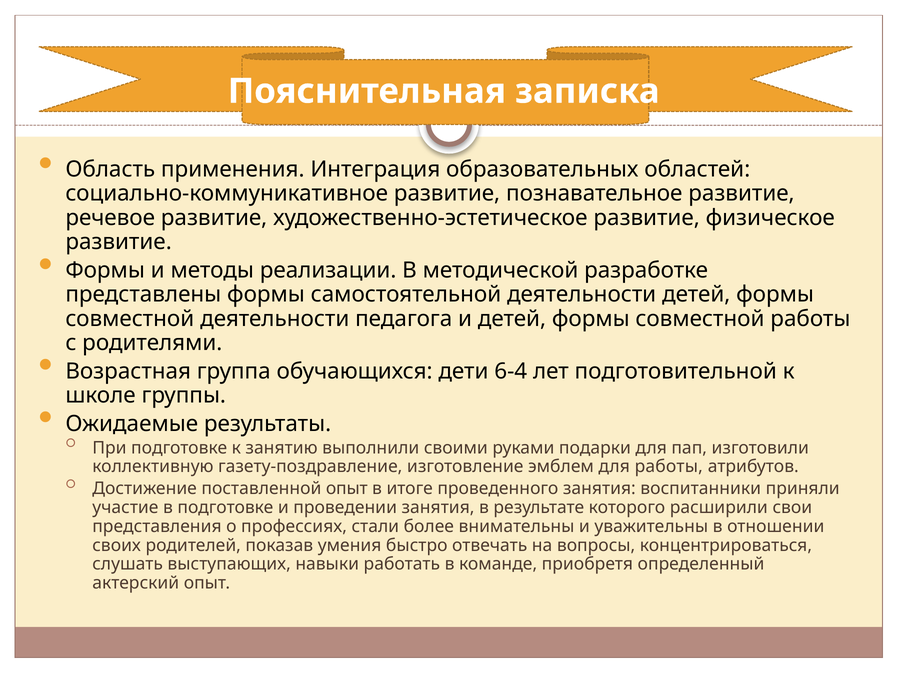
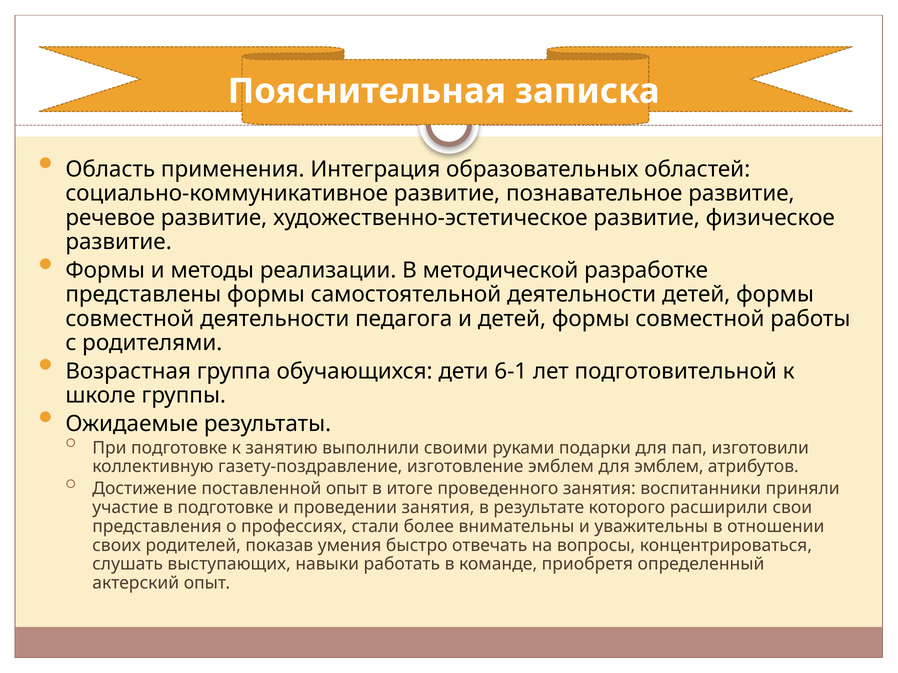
6-4: 6-4 -> 6-1
для работы: работы -> эмблем
